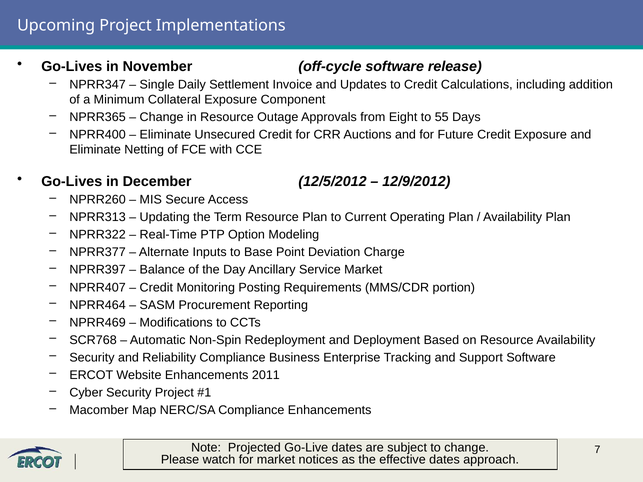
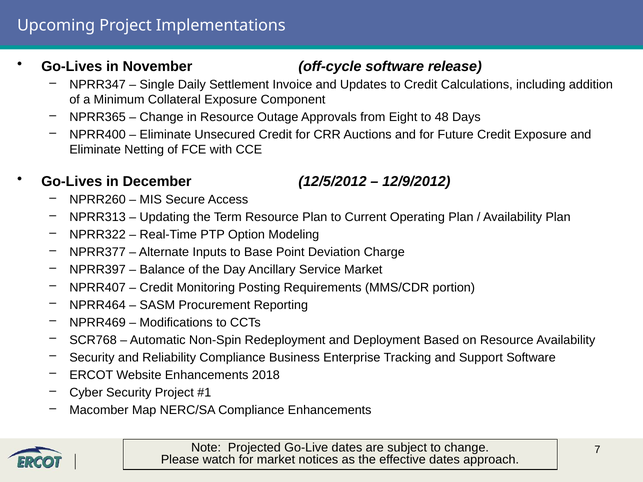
55: 55 -> 48
2011: 2011 -> 2018
